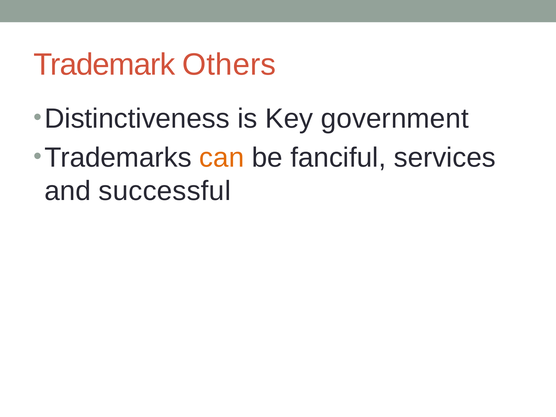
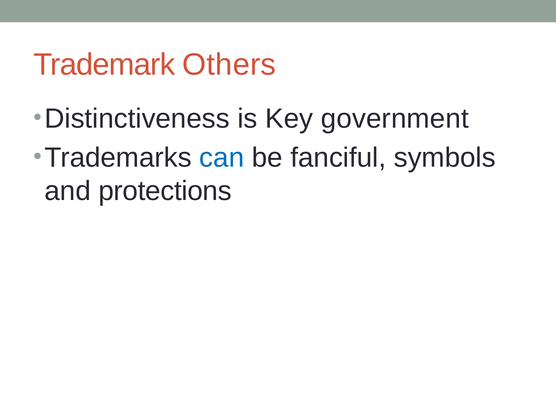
can colour: orange -> blue
services: services -> symbols
successful: successful -> protections
